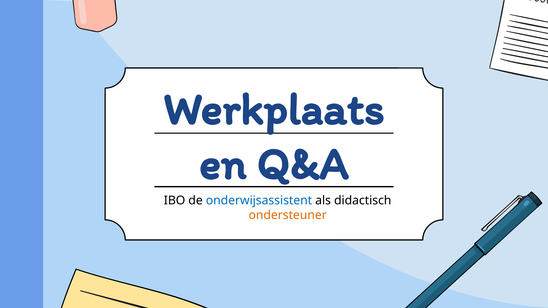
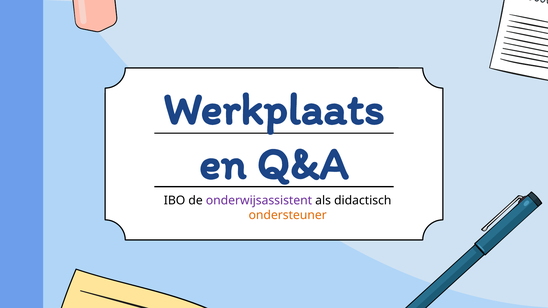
onderwijsassistent colour: blue -> purple
